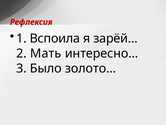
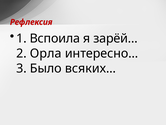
Мать: Мать -> Орла
золото…: золото… -> всяких…
